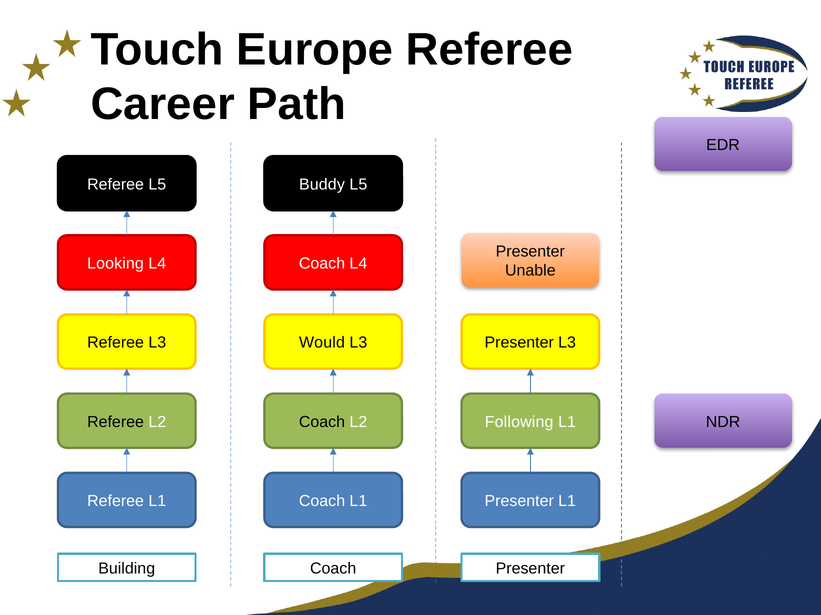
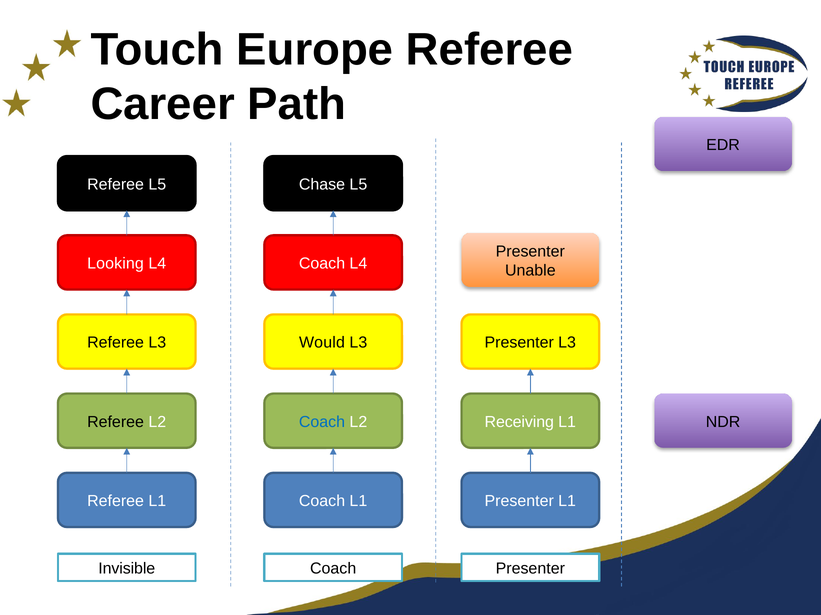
Buddy: Buddy -> Chase
Coach at (322, 422) colour: black -> blue
Following: Following -> Receiving
Building: Building -> Invisible
